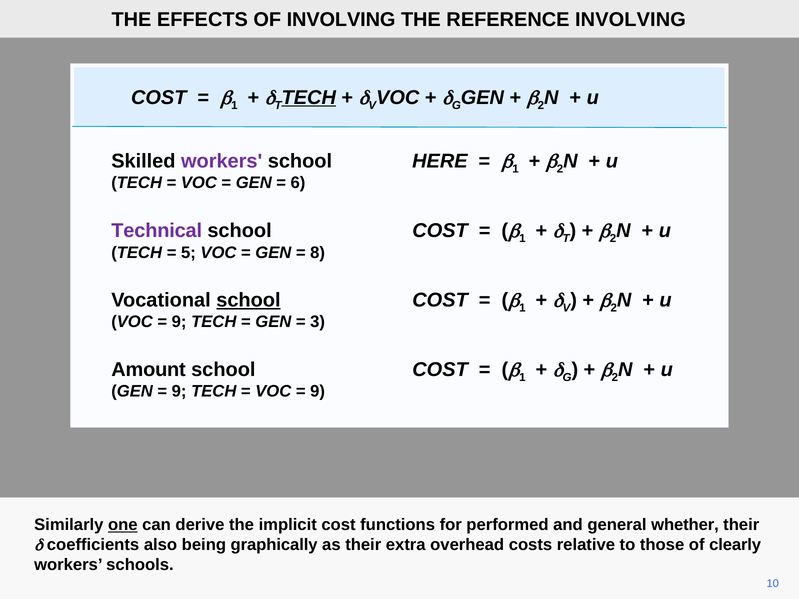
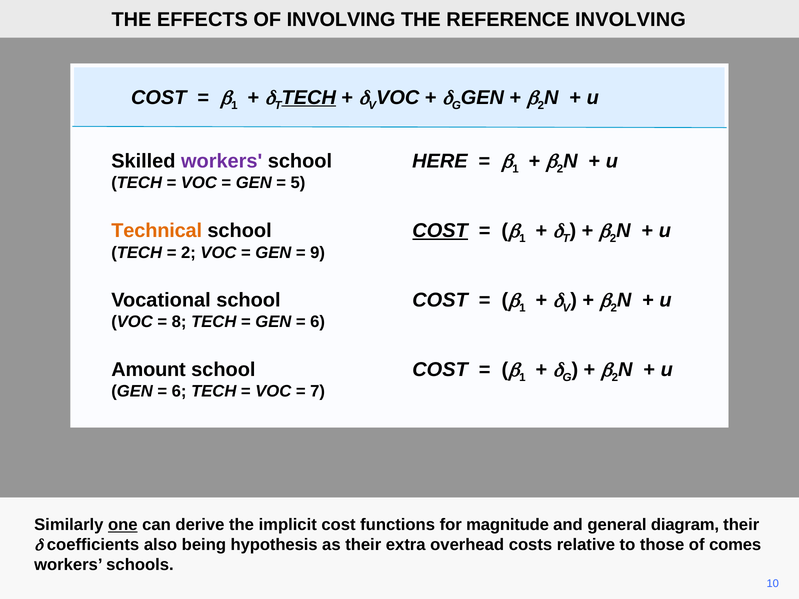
6: 6 -> 5
COST at (440, 231) underline: none -> present
Technical colour: purple -> orange
5 at (188, 253): 5 -> 2
8: 8 -> 9
school at (248, 300) underline: present -> none
9 at (179, 322): 9 -> 8
3 at (318, 322): 3 -> 6
9 at (179, 392): 9 -> 6
9 at (318, 392): 9 -> 7
performed: performed -> magnitude
whether: whether -> diagram
graphically: graphically -> hypothesis
clearly: clearly -> comes
